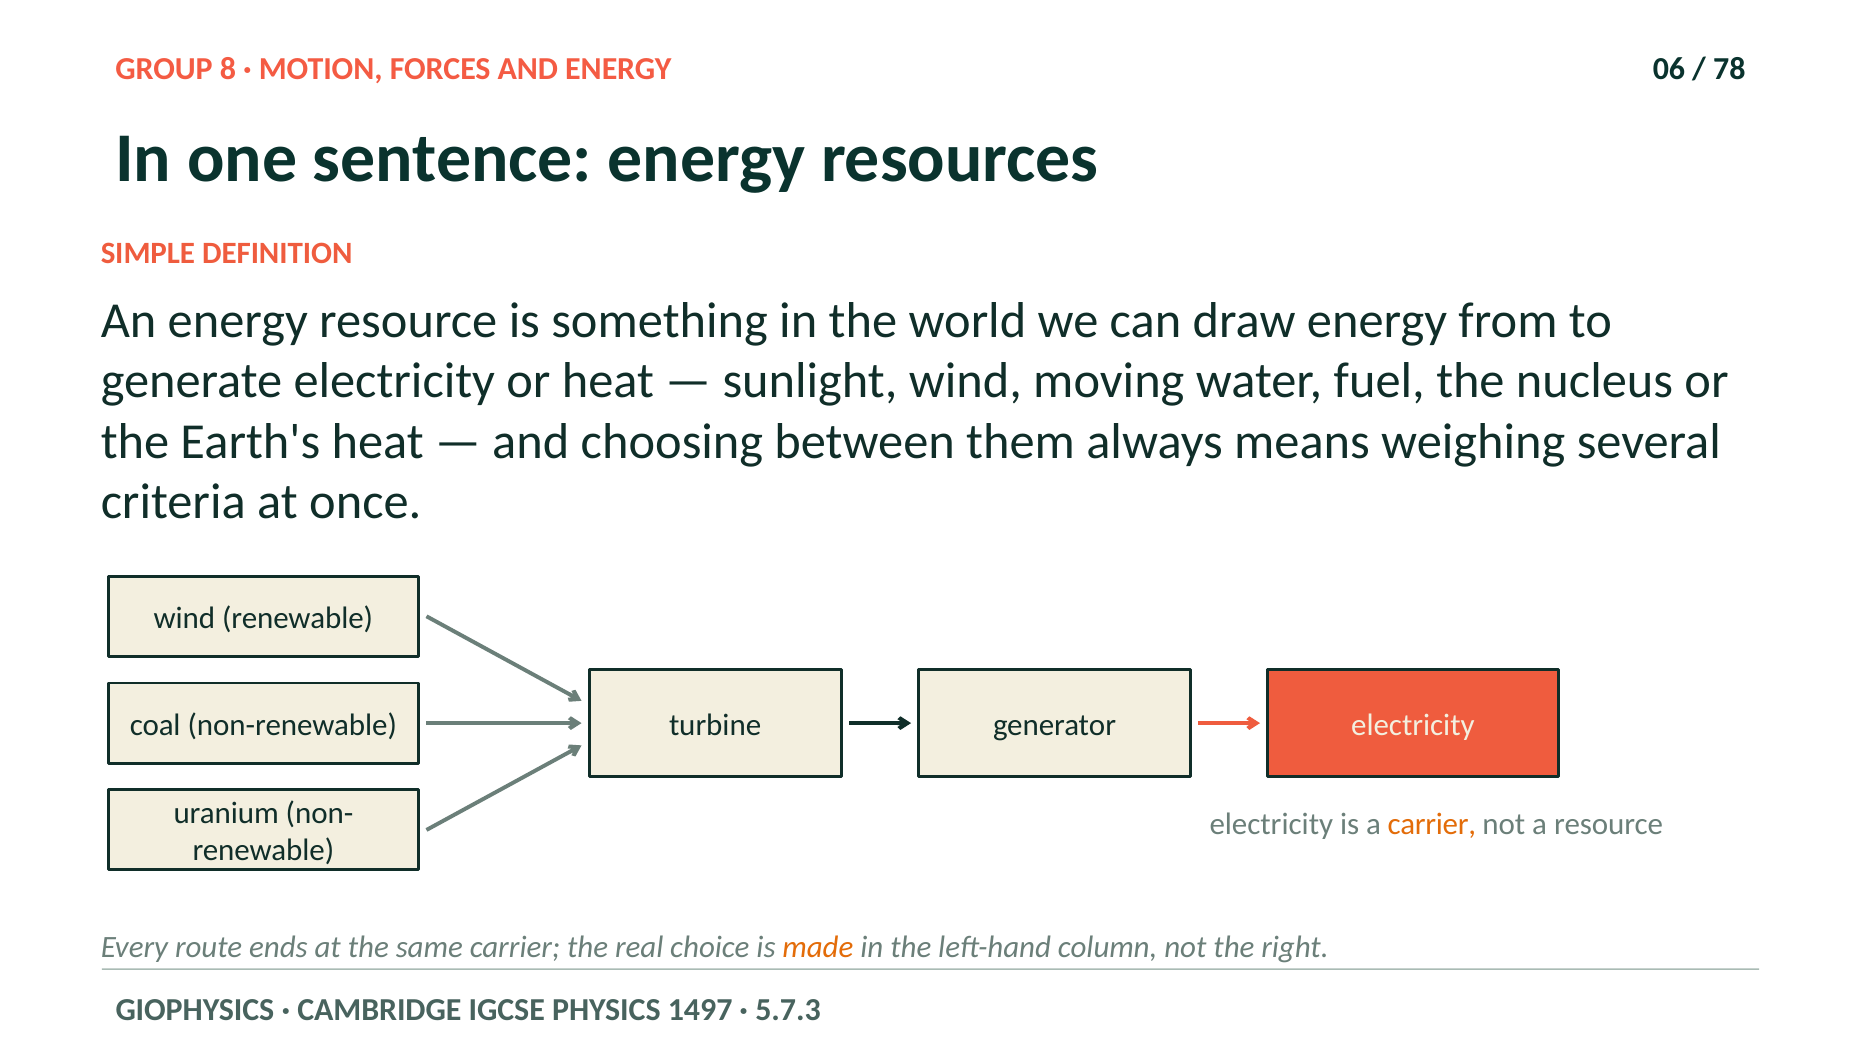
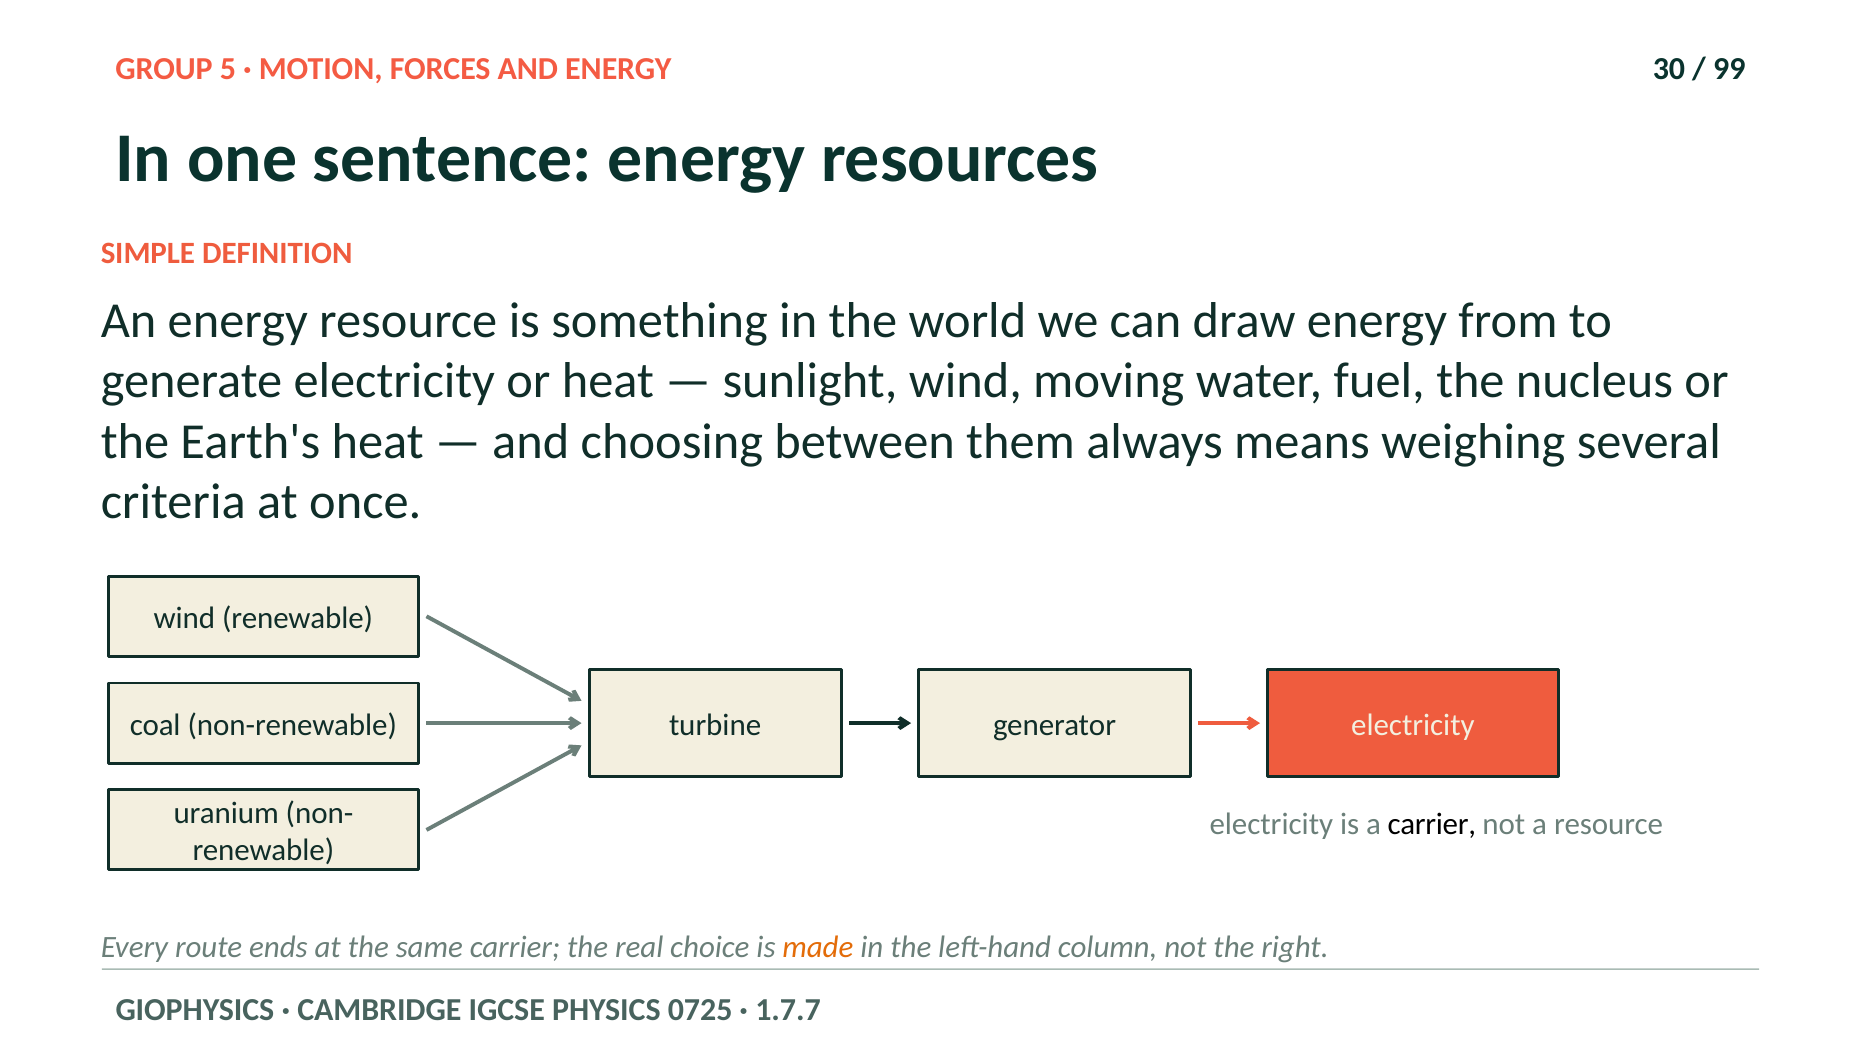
8: 8 -> 5
06: 06 -> 30
78: 78 -> 99
carrier at (1432, 824) colour: orange -> black
1497: 1497 -> 0725
5.7.3: 5.7.3 -> 1.7.7
